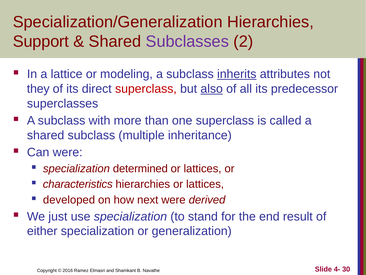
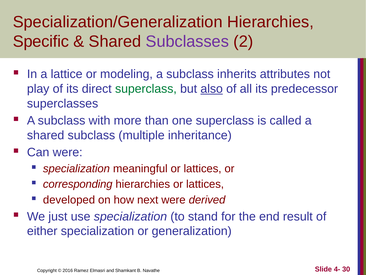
Support: Support -> Specific
inherits underline: present -> none
they: they -> play
superclass at (146, 89) colour: red -> green
determined: determined -> meaningful
characteristics: characteristics -> corresponding
